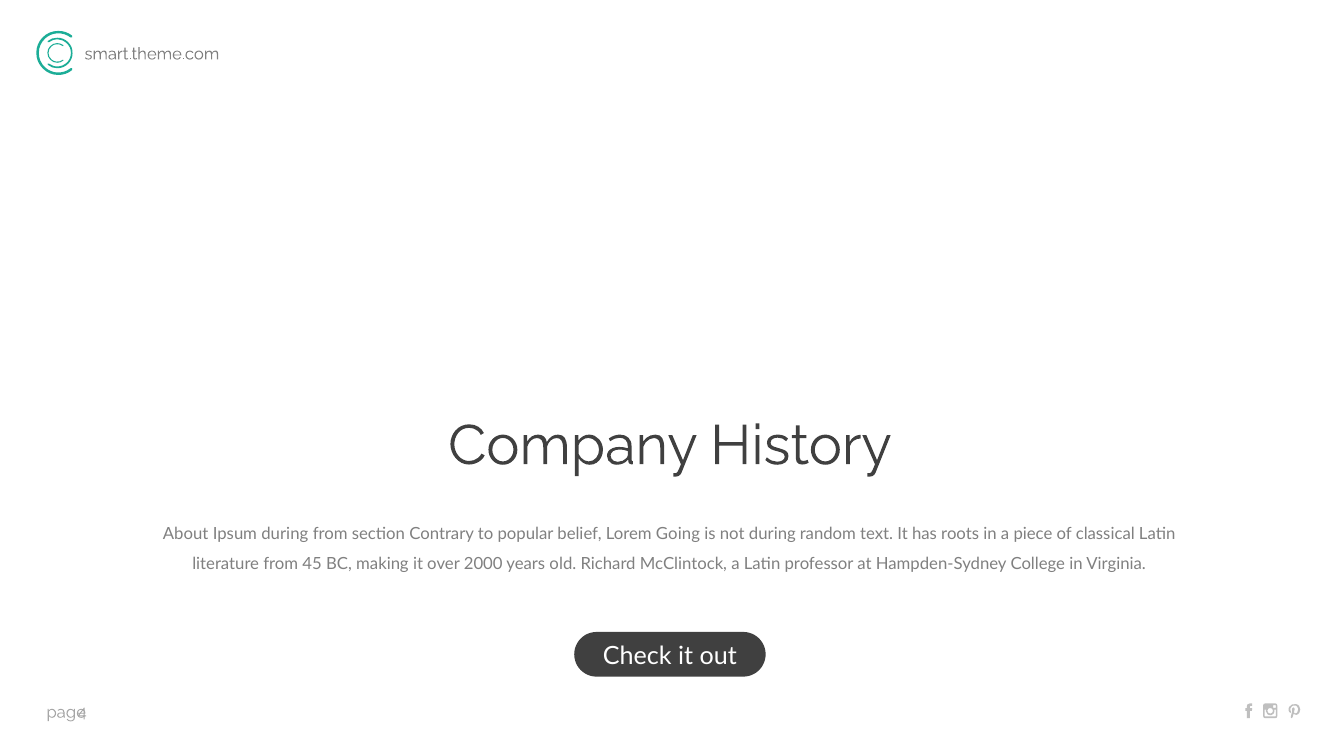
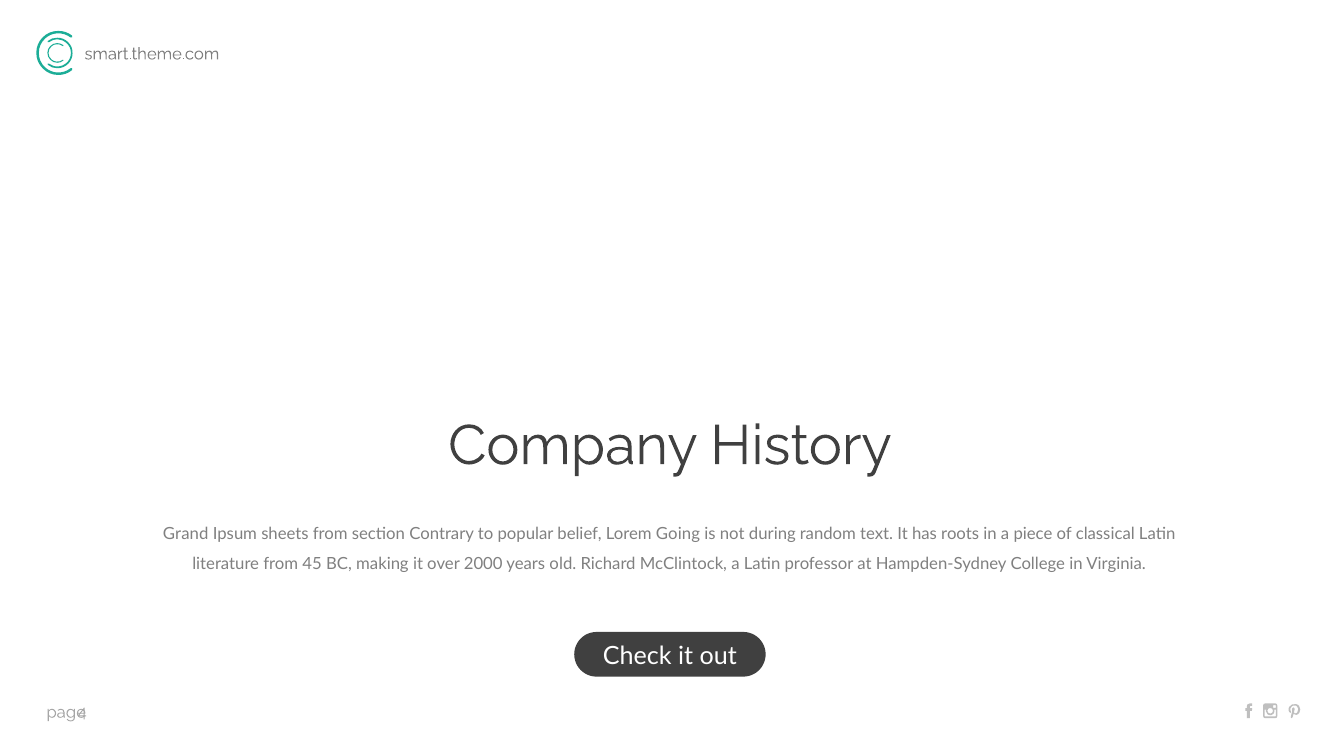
About: About -> Grand
Ipsum during: during -> sheets
